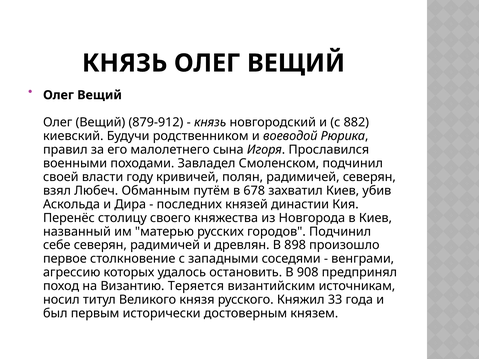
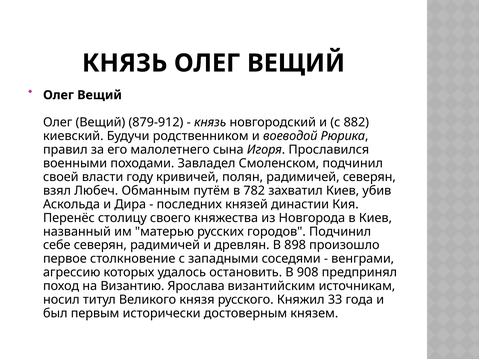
678: 678 -> 782
Теряется: Теряется -> Ярослава
